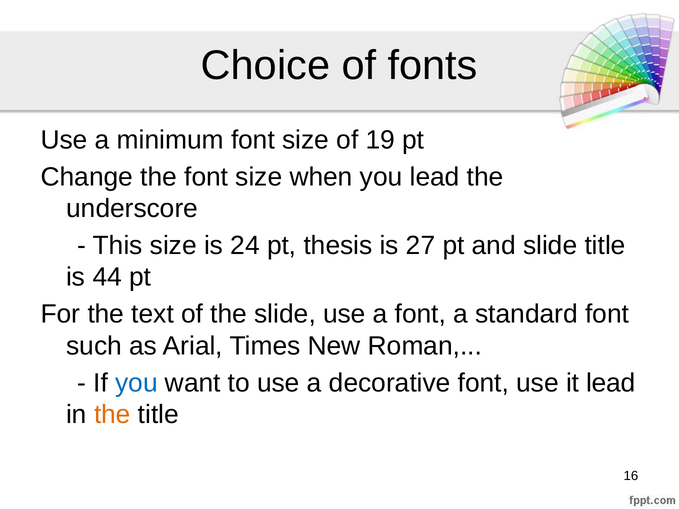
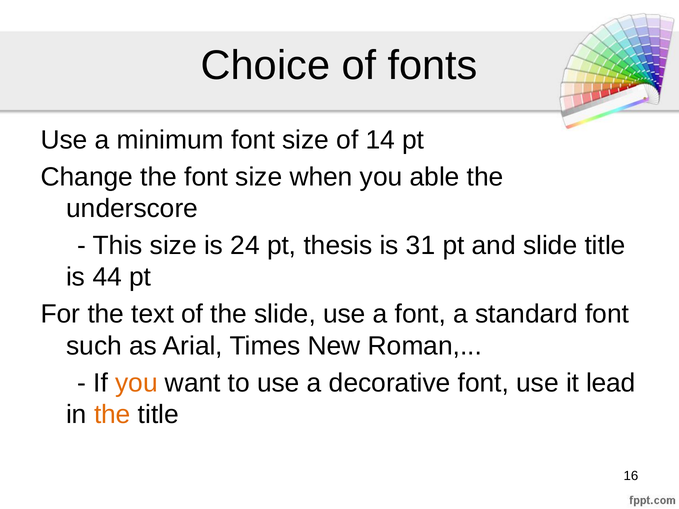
19: 19 -> 14
you lead: lead -> able
27: 27 -> 31
you at (136, 383) colour: blue -> orange
